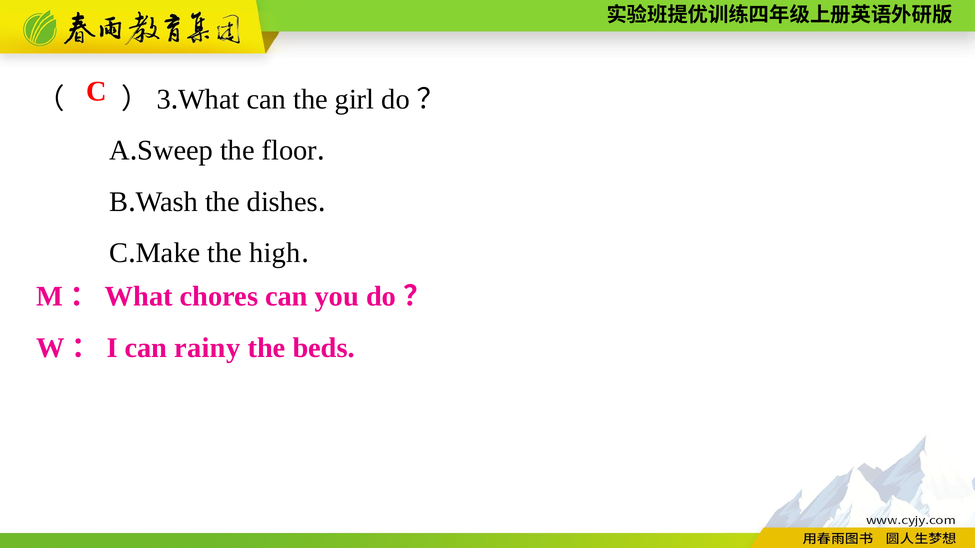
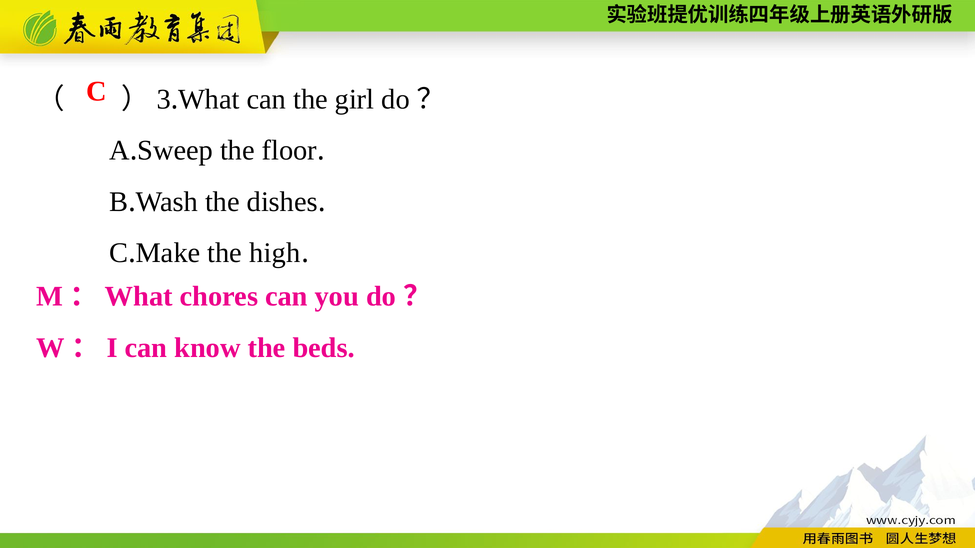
rainy: rainy -> know
